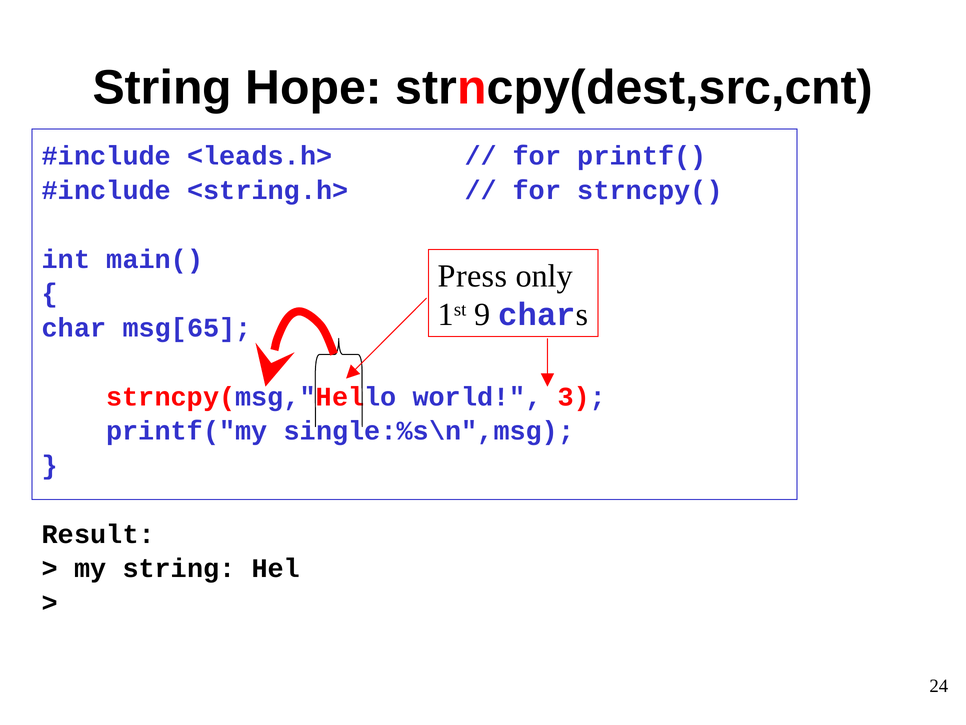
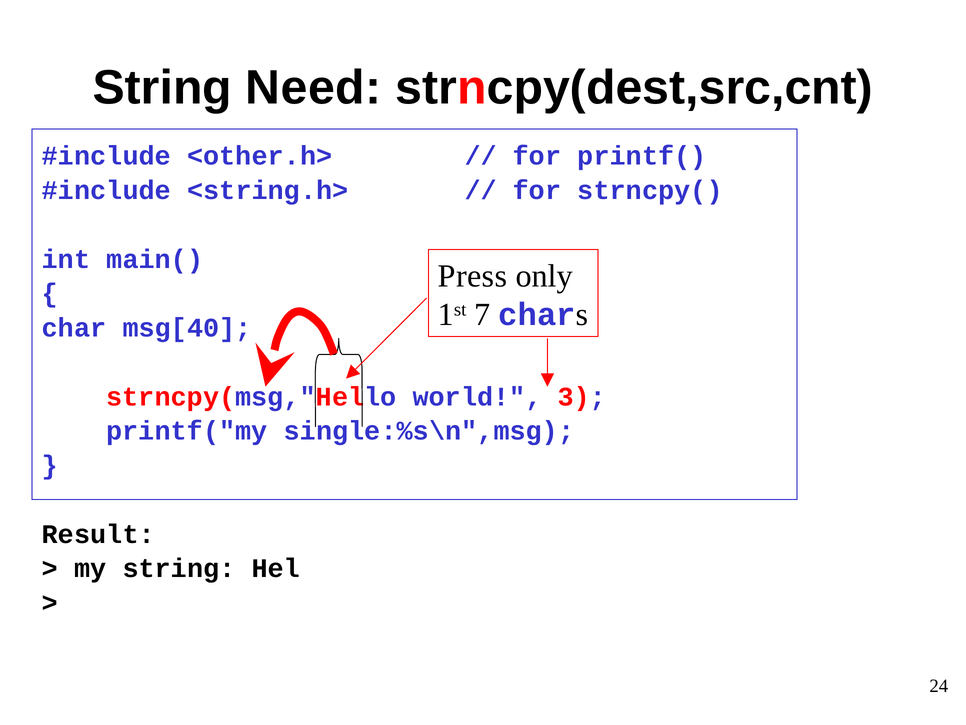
Hope: Hope -> Need
<leads.h>: <leads.h> -> <other.h>
9: 9 -> 7
msg[65: msg[65 -> msg[40
